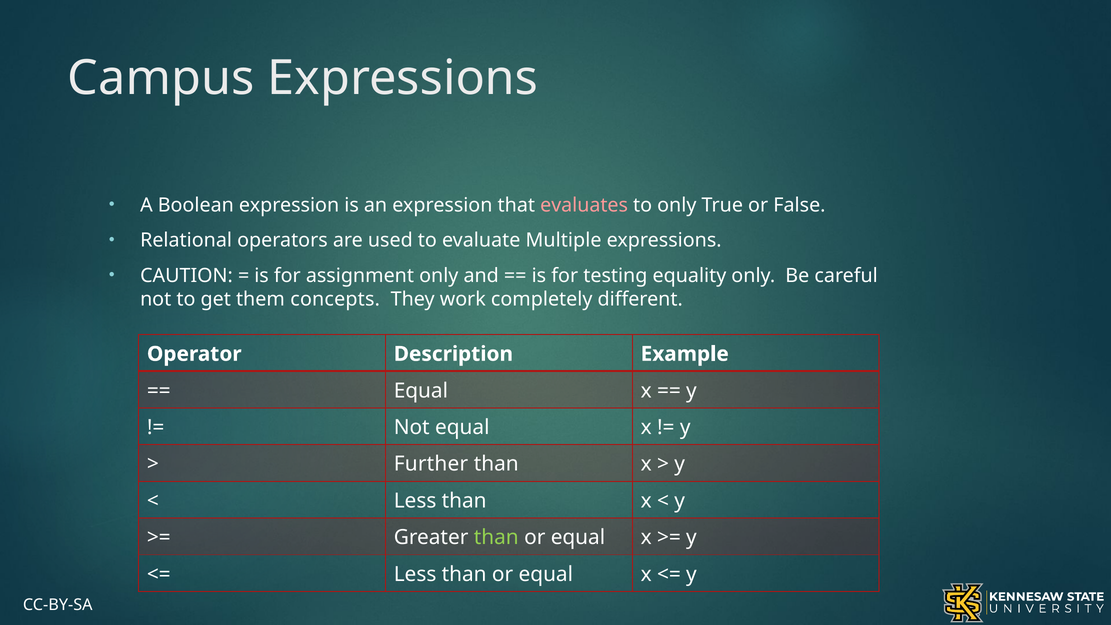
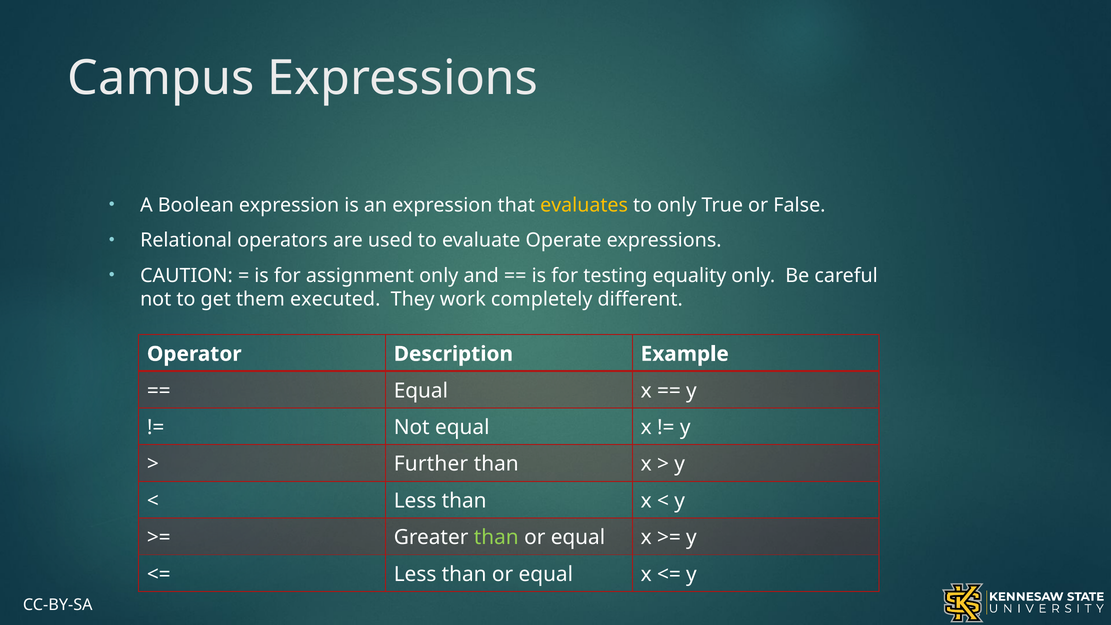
evaluates colour: pink -> yellow
Multiple: Multiple -> Operate
concepts: concepts -> executed
